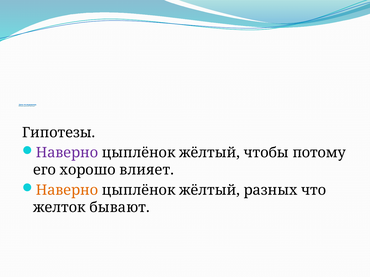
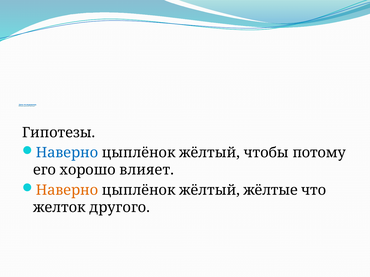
Наверно at (67, 153) colour: purple -> blue
жёлтый разных: разных -> жёлтые
бывают: бывают -> другого
